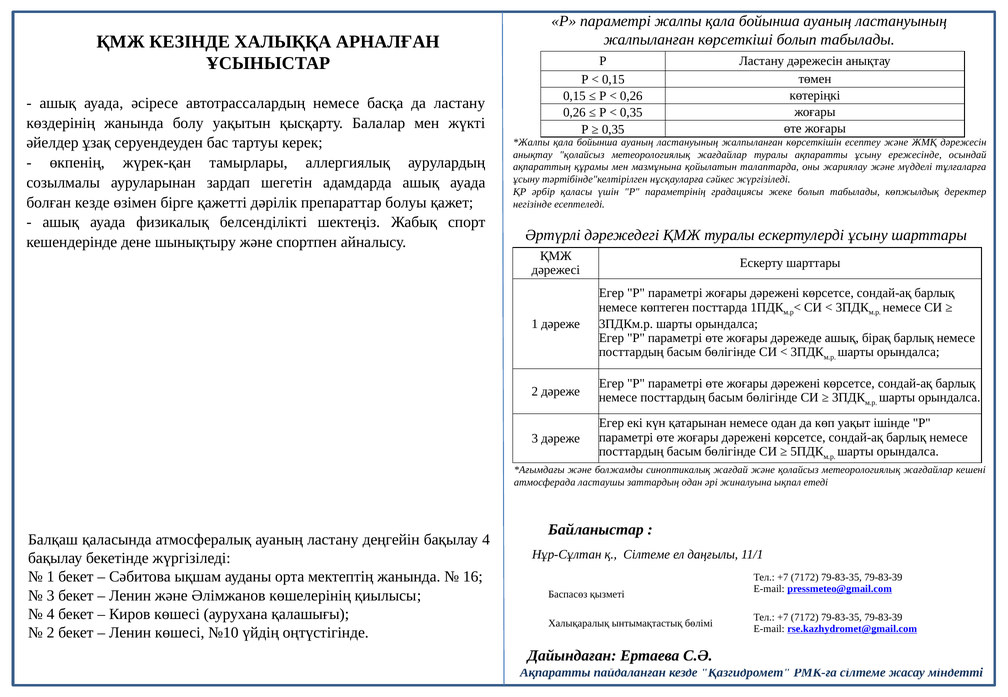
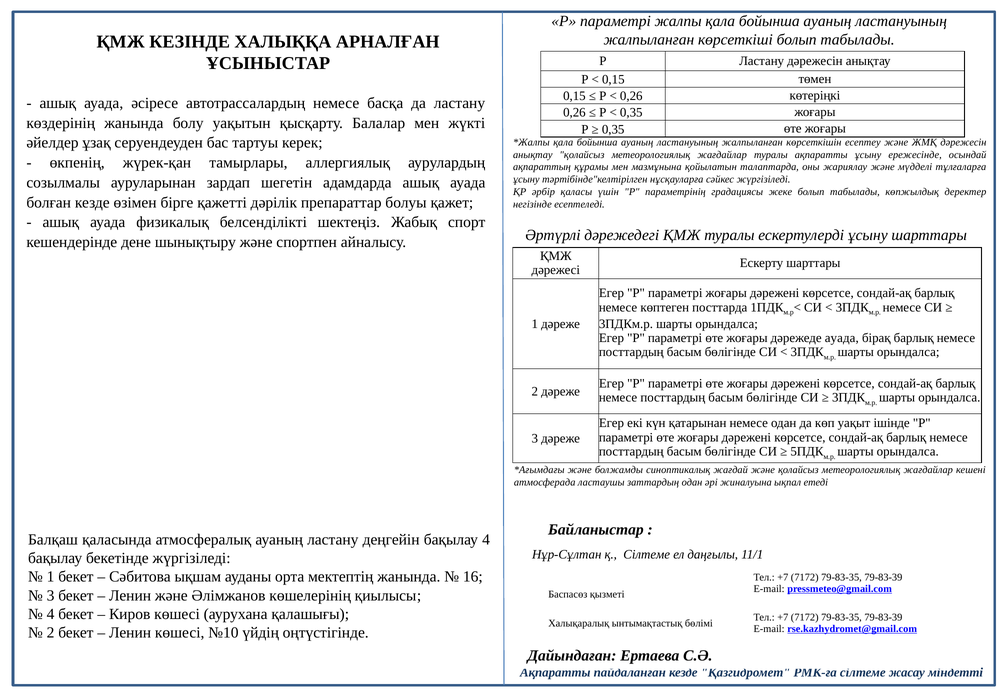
дәрежеде ашық: ашық -> ауада
